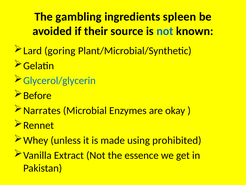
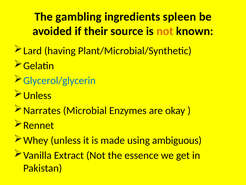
not at (165, 31) colour: blue -> orange
goring: goring -> having
Before at (37, 95): Before -> Unless
prohibited: prohibited -> ambiguous
